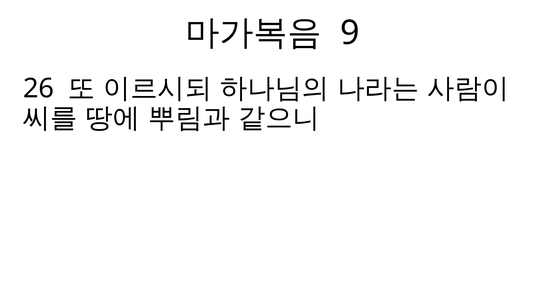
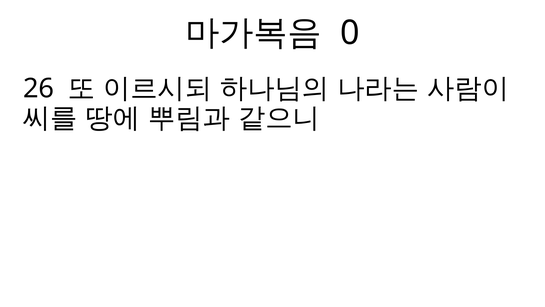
9: 9 -> 0
